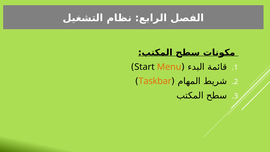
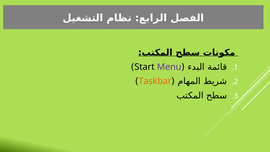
Menu colour: orange -> purple
